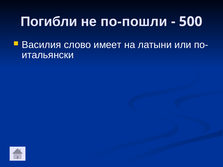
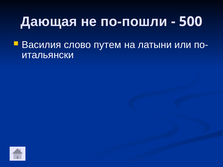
Погибли: Погибли -> Дающая
имеет: имеет -> путем
